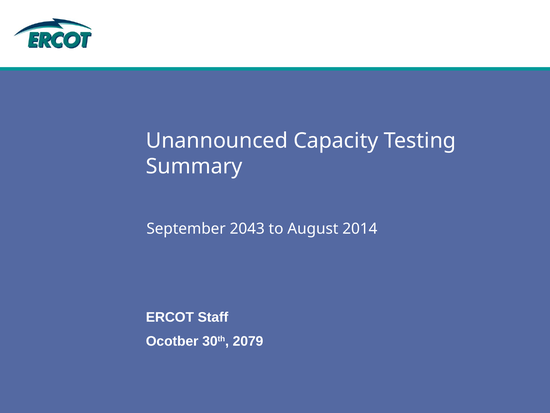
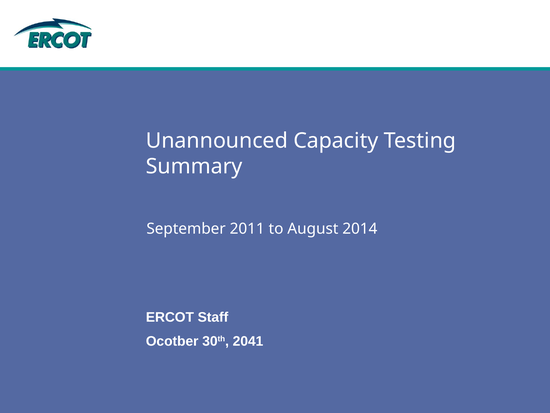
2043: 2043 -> 2011
2079: 2079 -> 2041
